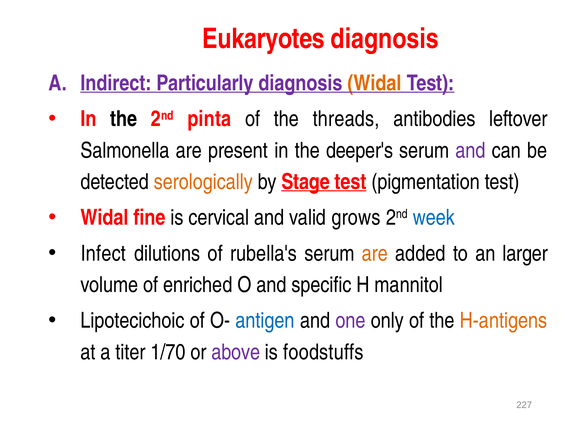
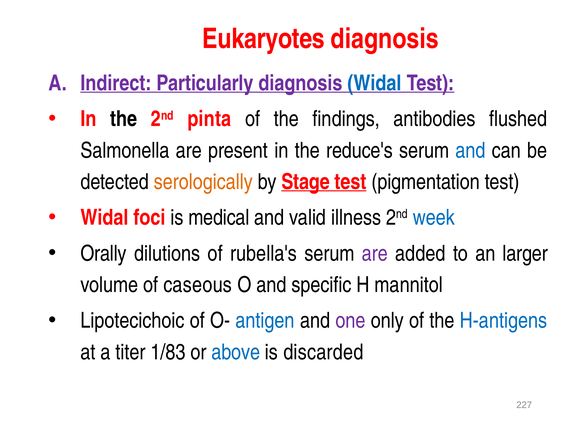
Widal at (375, 83) colour: orange -> blue
threads: threads -> findings
leftover: leftover -> flushed
deeper's: deeper's -> reduce's
and at (471, 151) colour: purple -> blue
fine: fine -> foci
cervical: cervical -> medical
grows: grows -> illness
Infect: Infect -> Orally
are at (375, 254) colour: orange -> purple
enriched: enriched -> caseous
H-antigens colour: orange -> blue
1/70: 1/70 -> 1/83
above colour: purple -> blue
foodstuffs: foodstuffs -> discarded
